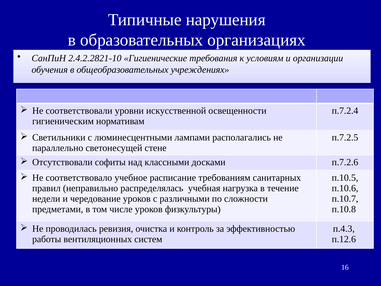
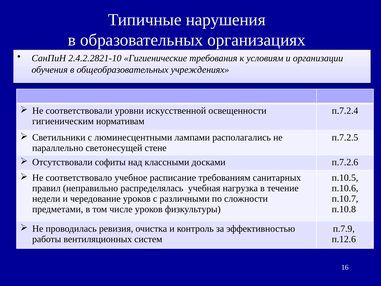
п.4.3: п.4.3 -> п.7.9
